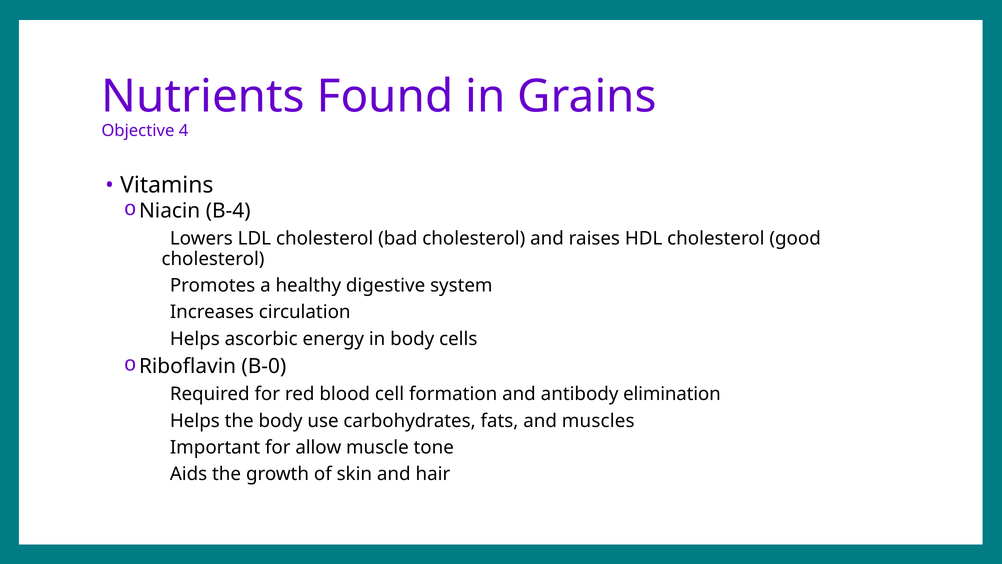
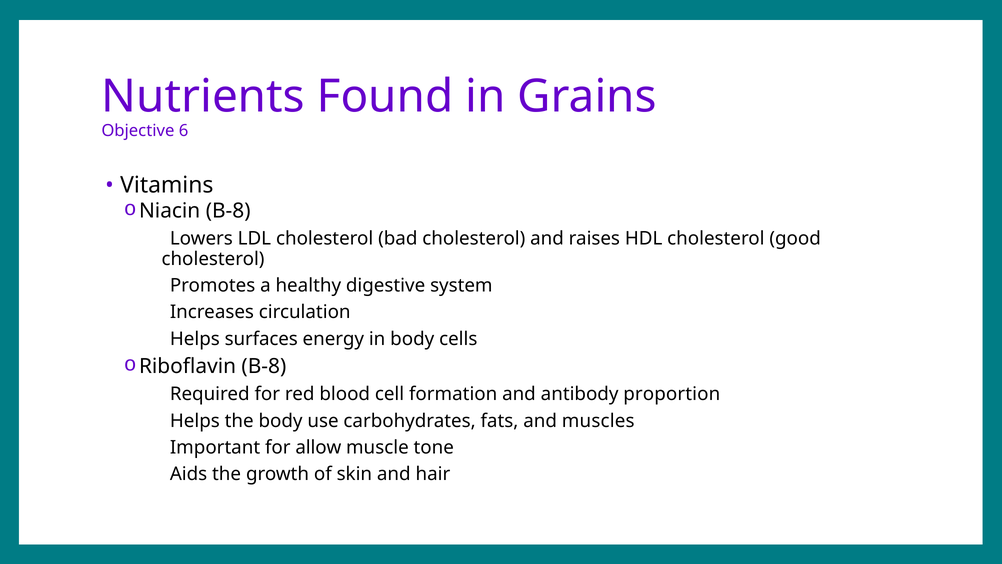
4: 4 -> 6
Niacin B-4: B-4 -> B-8
ascorbic: ascorbic -> surfaces
Riboflavin B-0: B-0 -> B-8
elimination: elimination -> proportion
